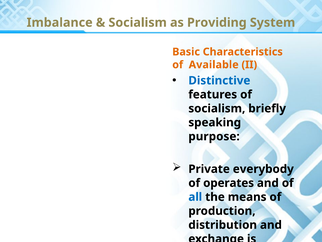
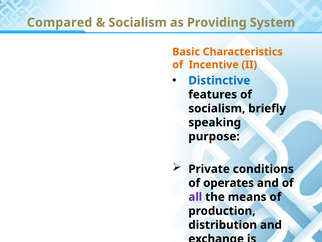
Imbalance: Imbalance -> Compared
Available: Available -> Incentive
everybody: everybody -> conditions
all colour: blue -> purple
